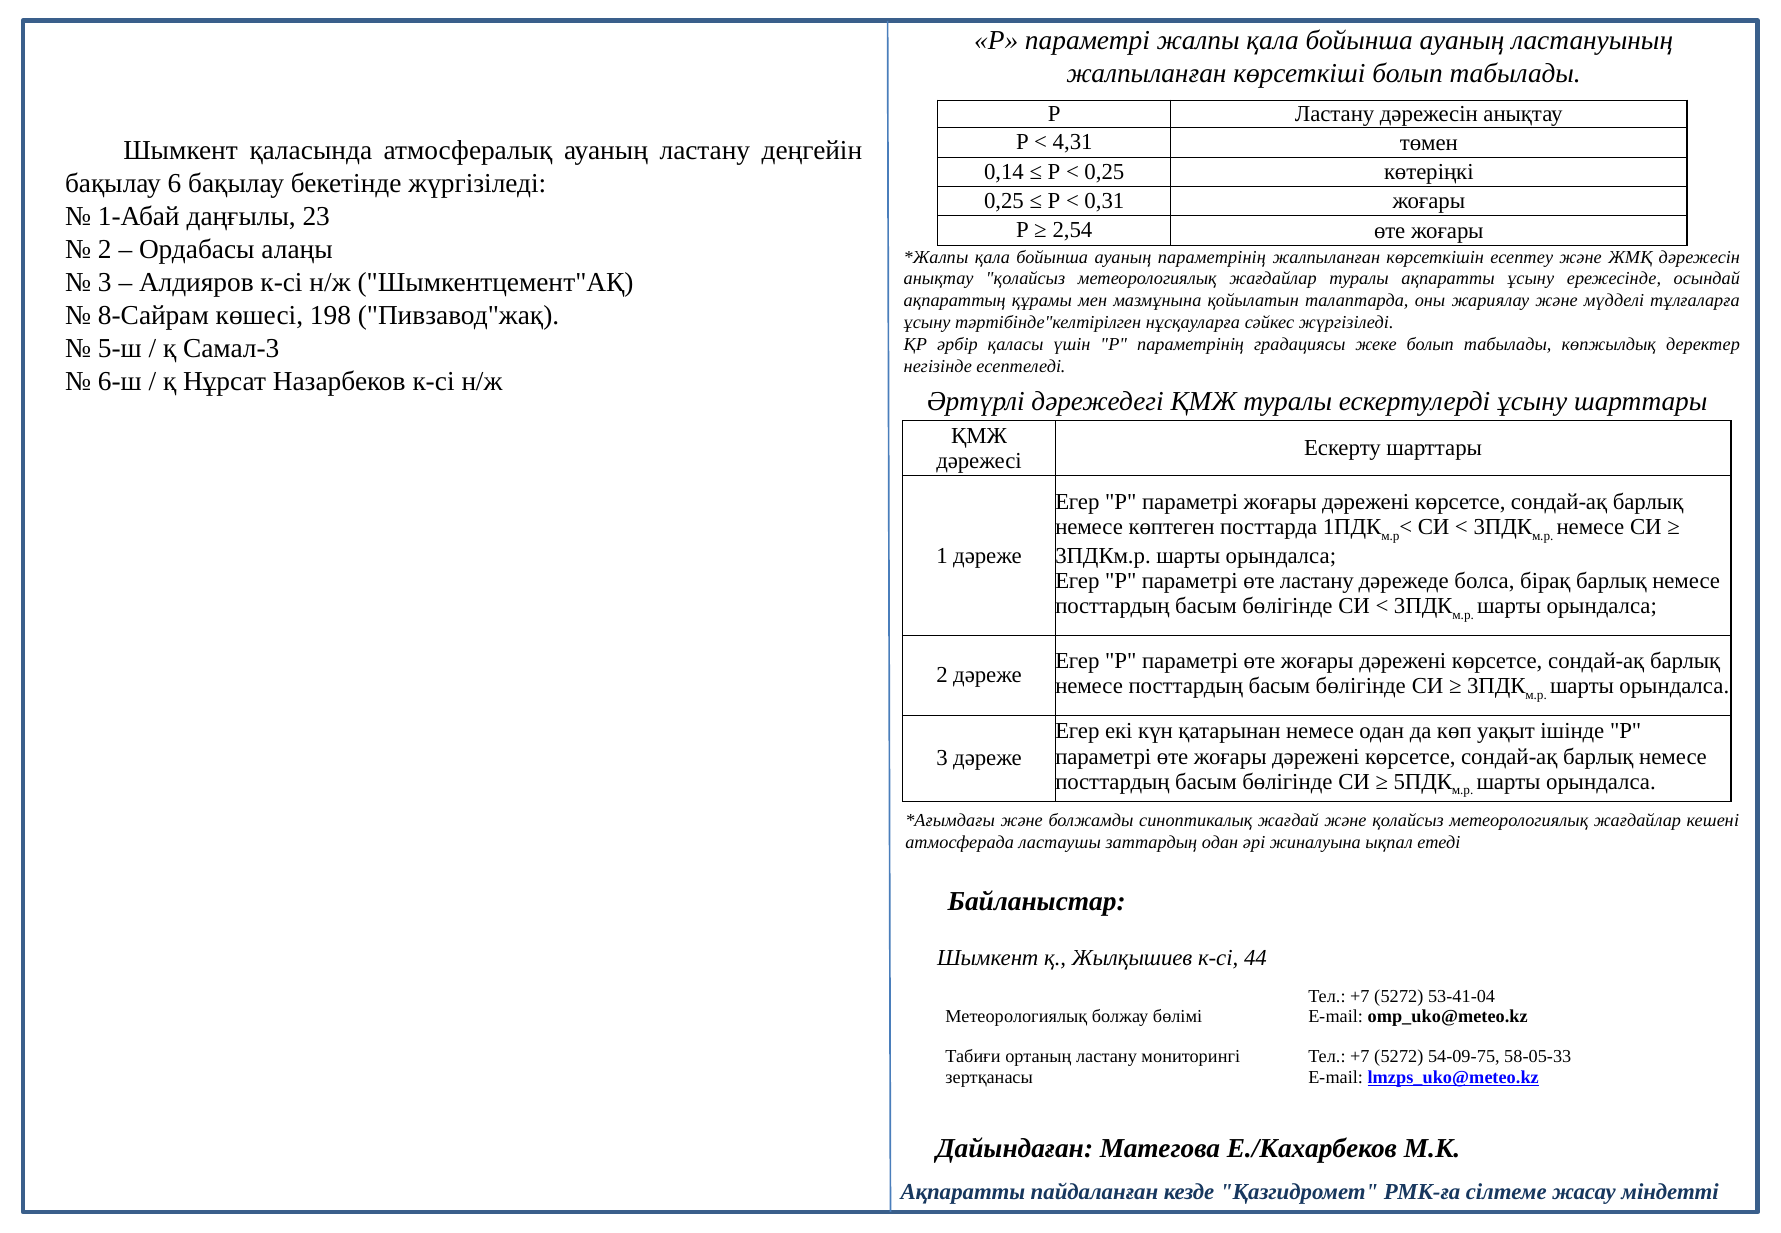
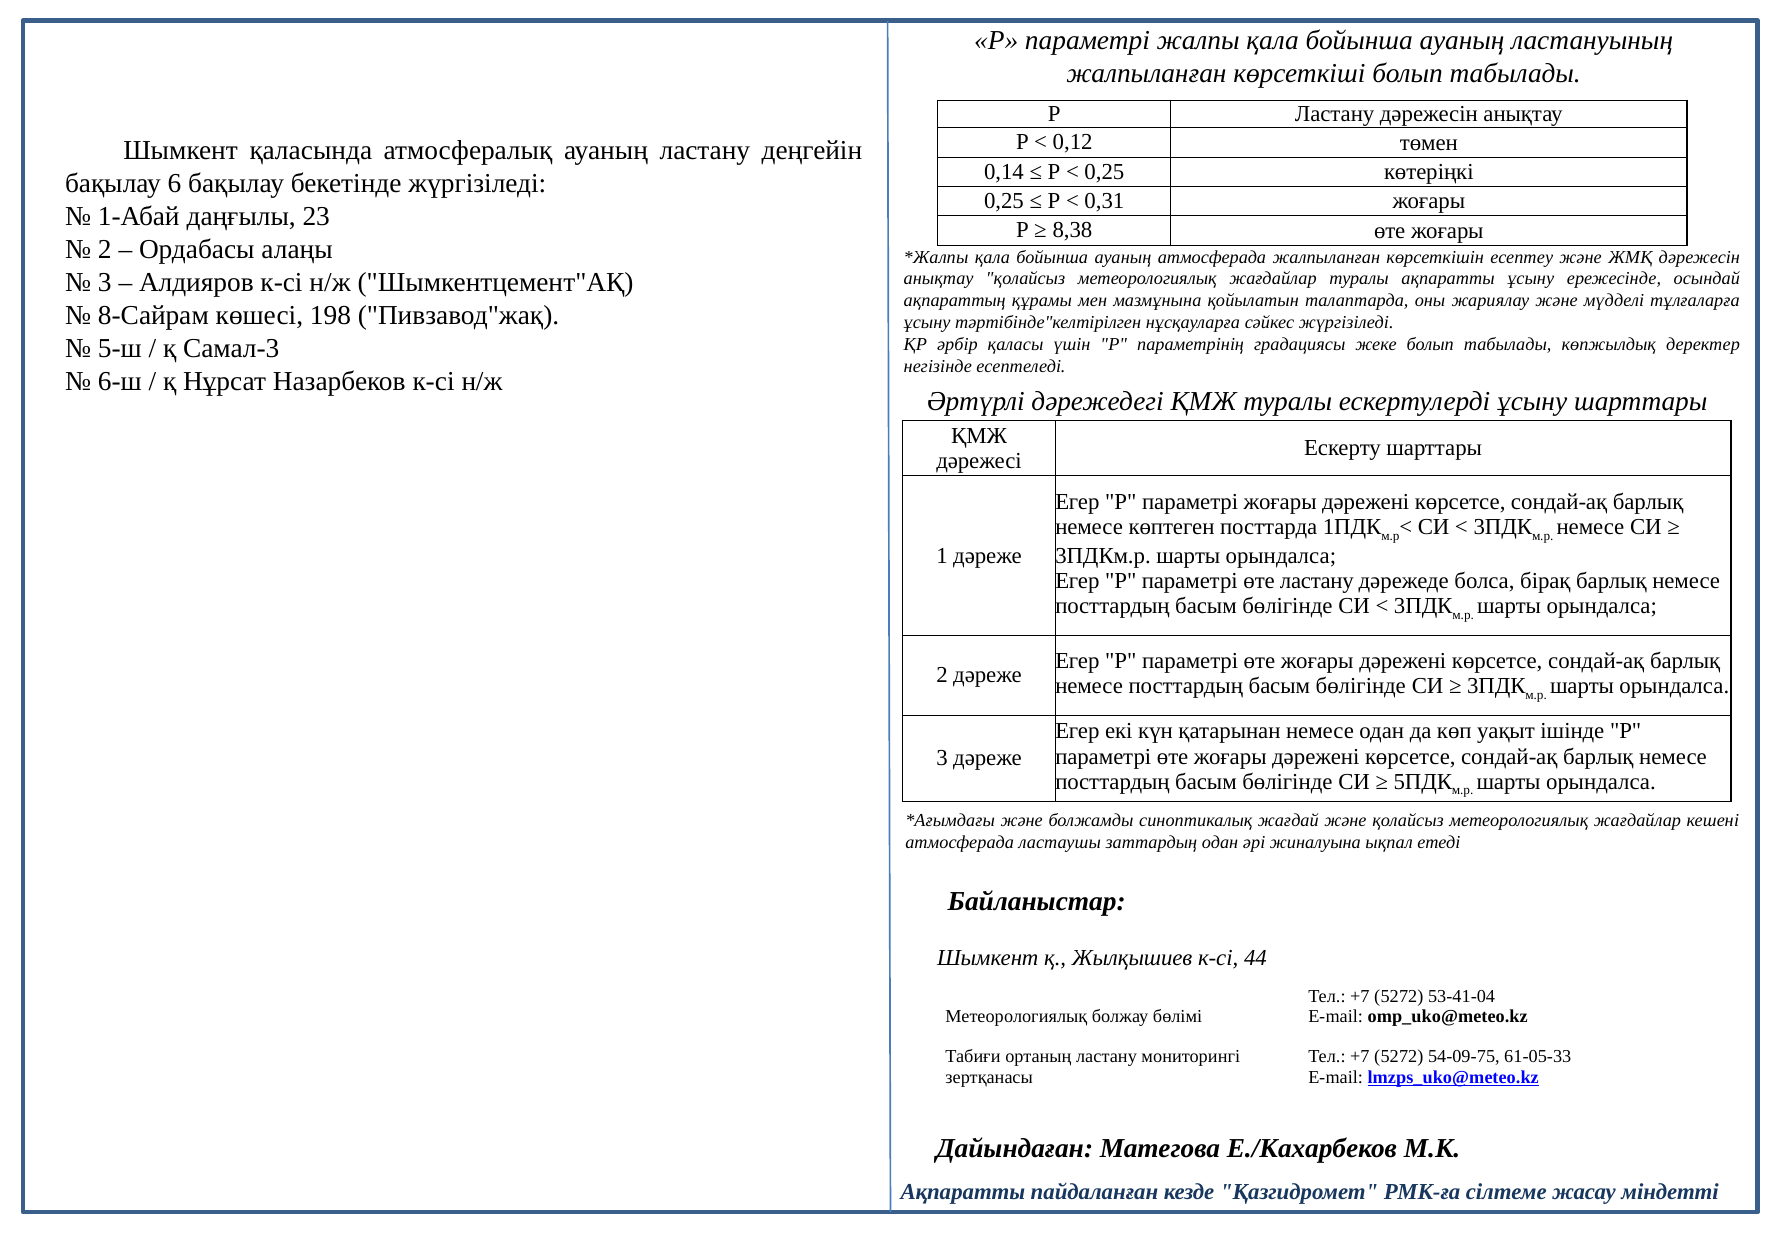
4,31: 4,31 -> 0,12
2,54: 2,54 -> 8,38
ауаның параметрінің: параметрінің -> атмосферада
58-05-33: 58-05-33 -> 61-05-33
